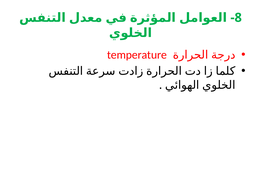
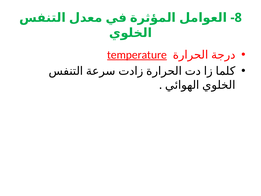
temperature underline: none -> present
